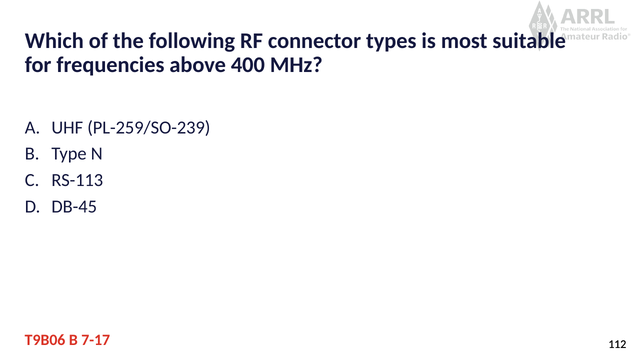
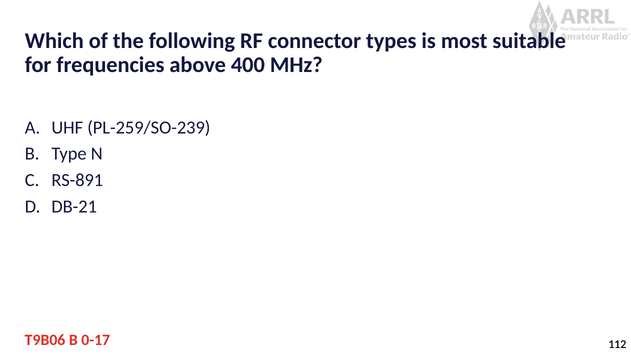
RS-113: RS-113 -> RS-891
DB-45: DB-45 -> DB-21
7-17: 7-17 -> 0-17
